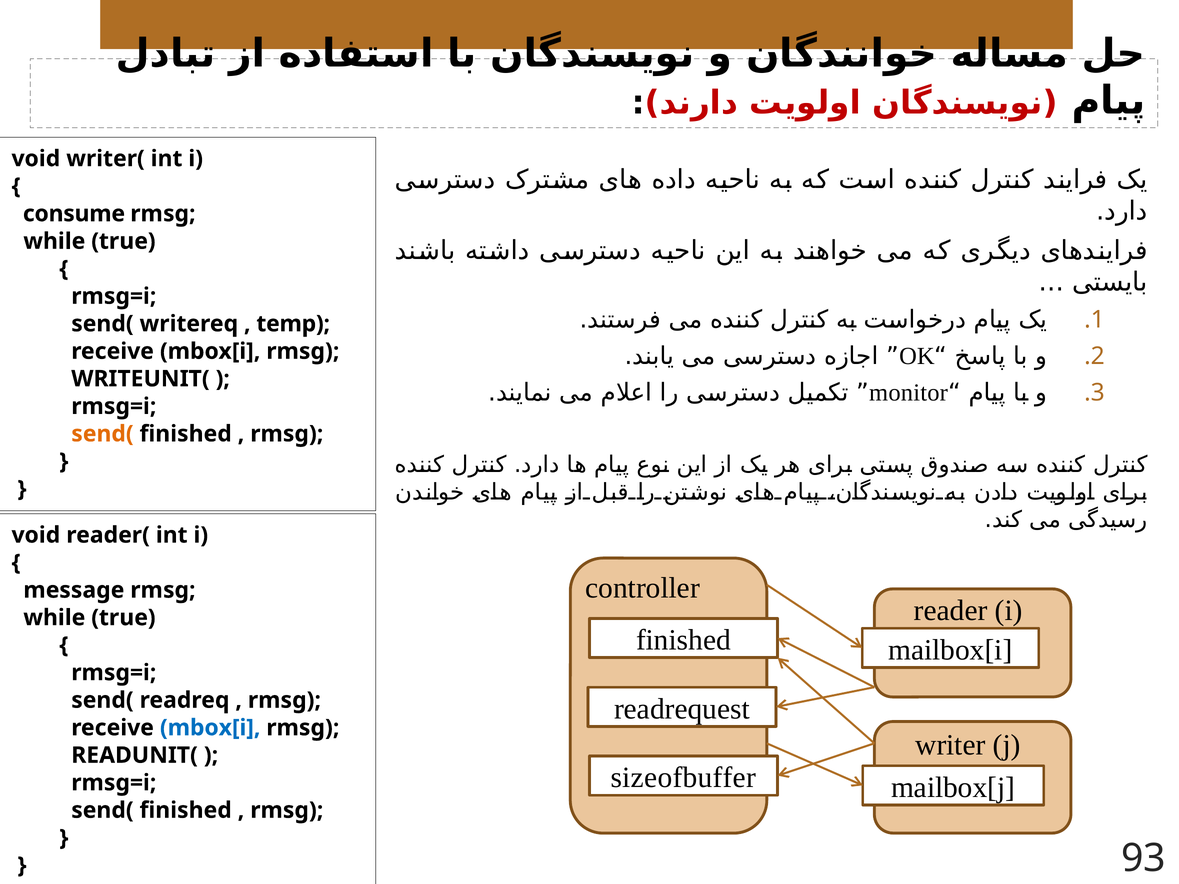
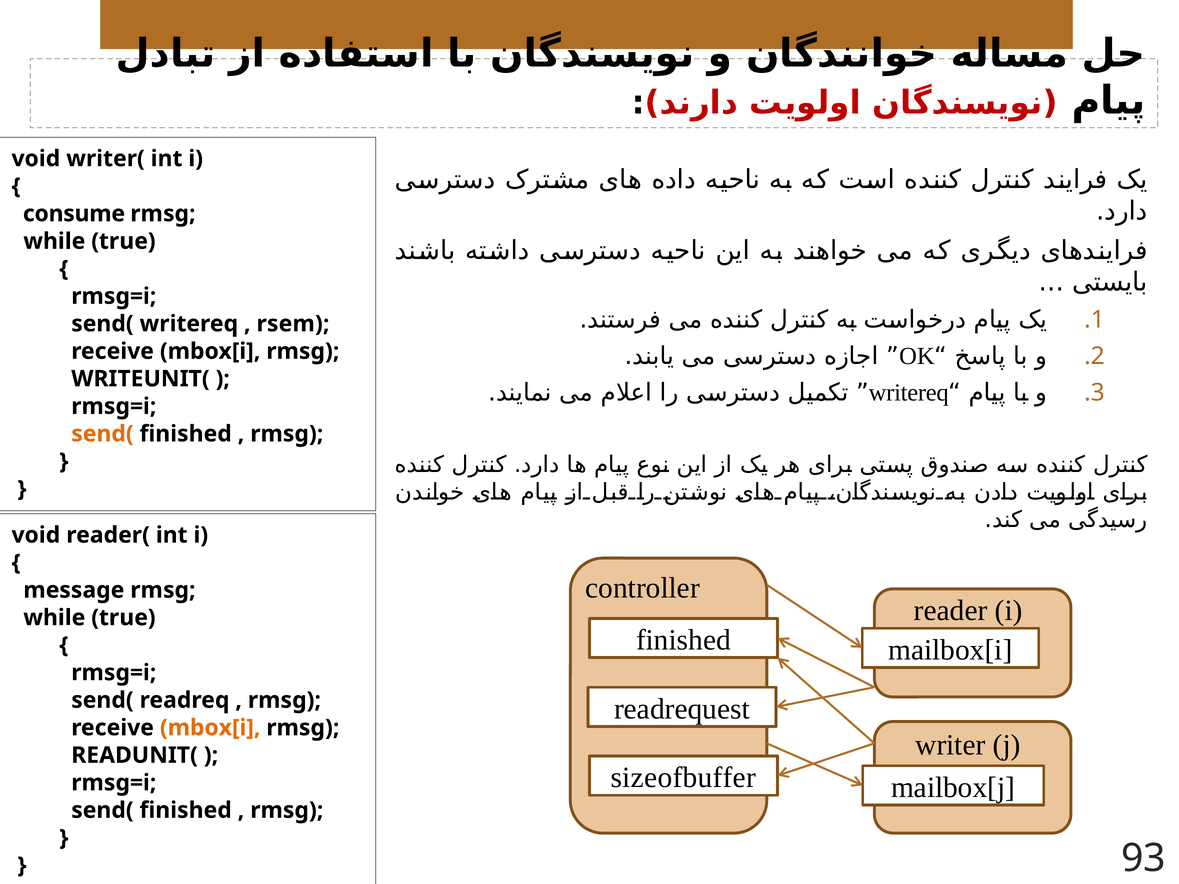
temp: temp -> rsem
monitor at (909, 393): monitor -> writereq
mbox[i at (210, 728) colour: blue -> orange
